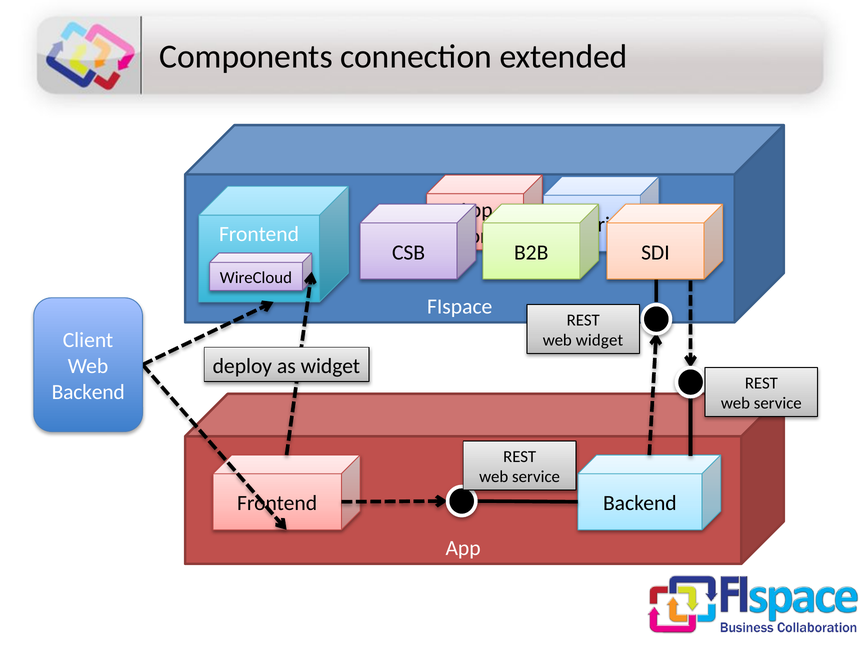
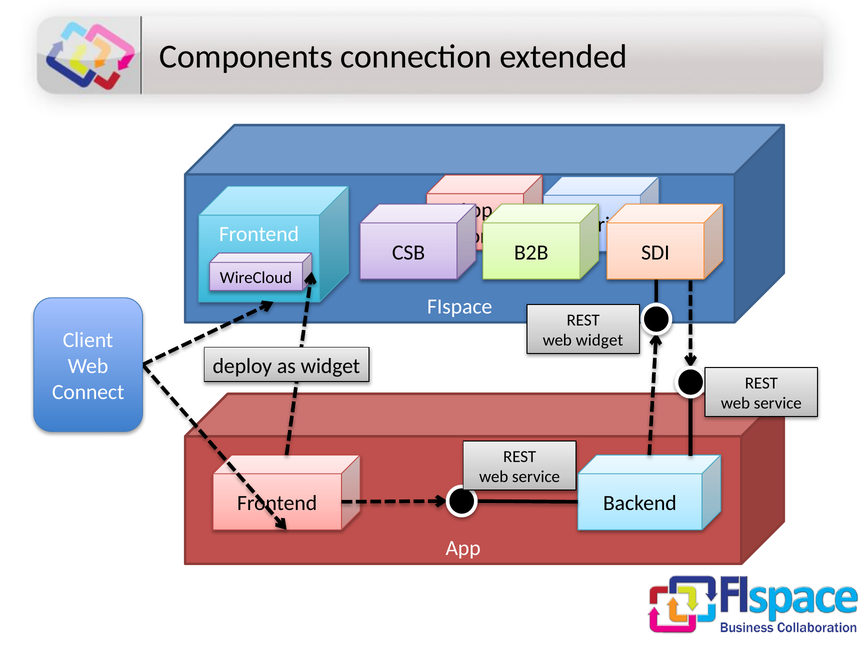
Backend at (88, 392): Backend -> Connect
